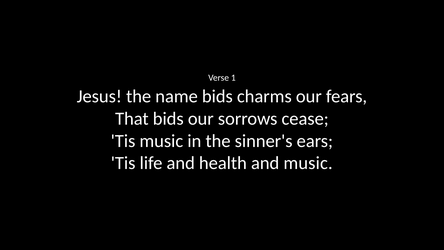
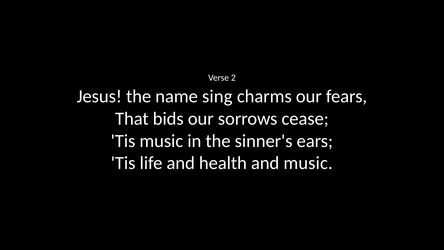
1: 1 -> 2
name bids: bids -> sing
